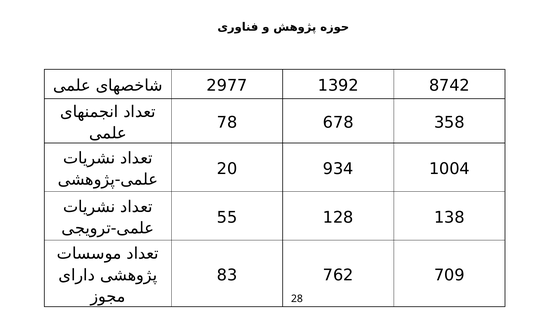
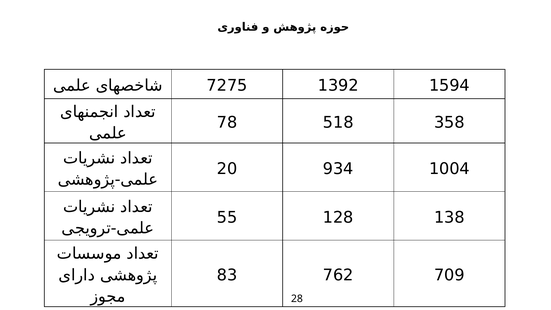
2977: 2977 -> 7275
8742: 8742 -> 1594
678: 678 -> 518
